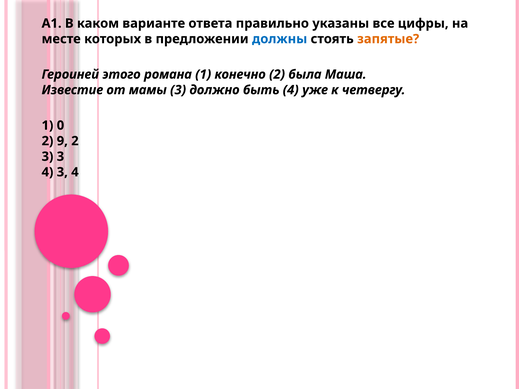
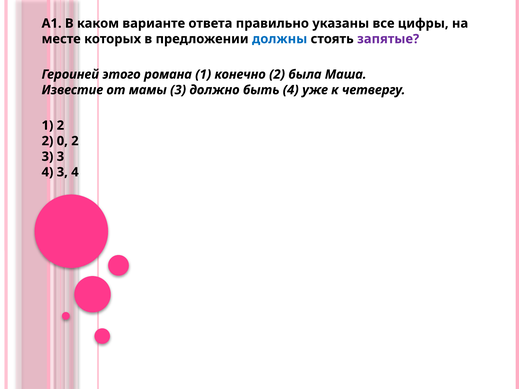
запятые colour: orange -> purple
1 0: 0 -> 2
9: 9 -> 0
